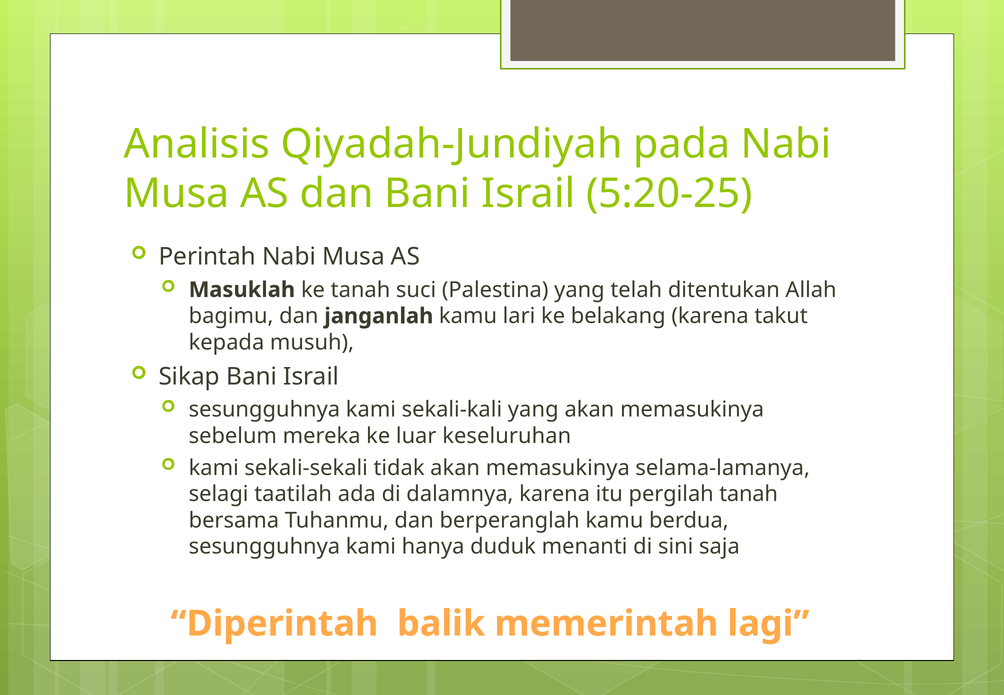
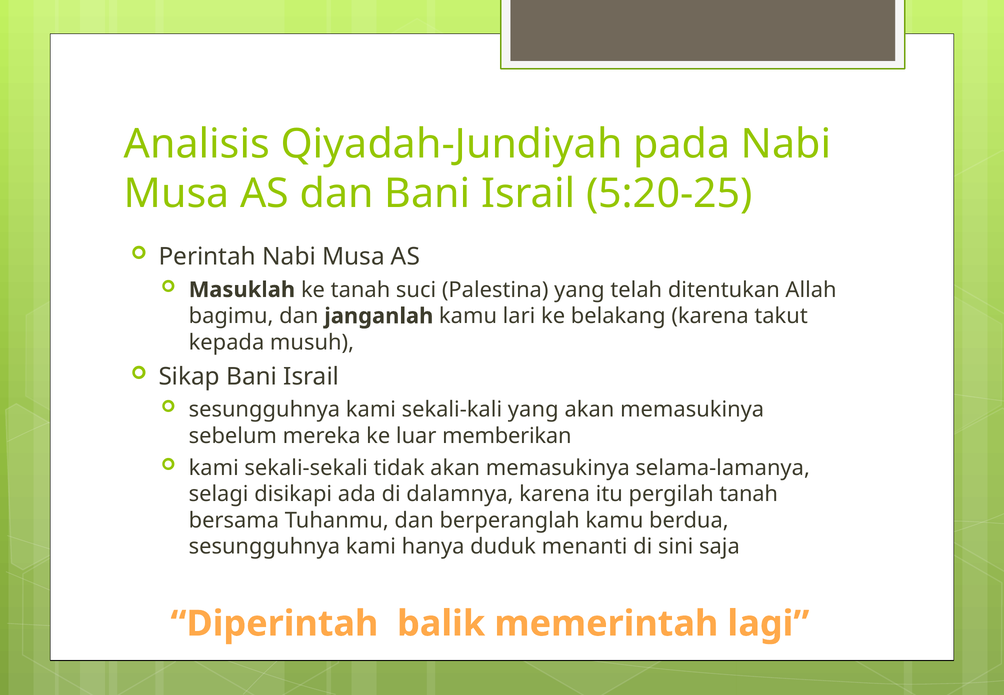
keseluruhan: keseluruhan -> memberikan
taatilah: taatilah -> disikapi
